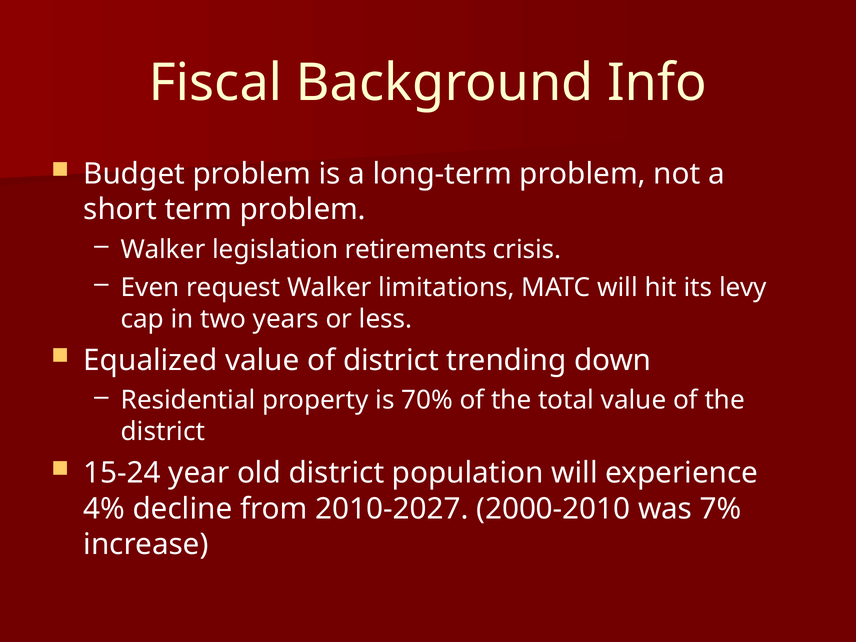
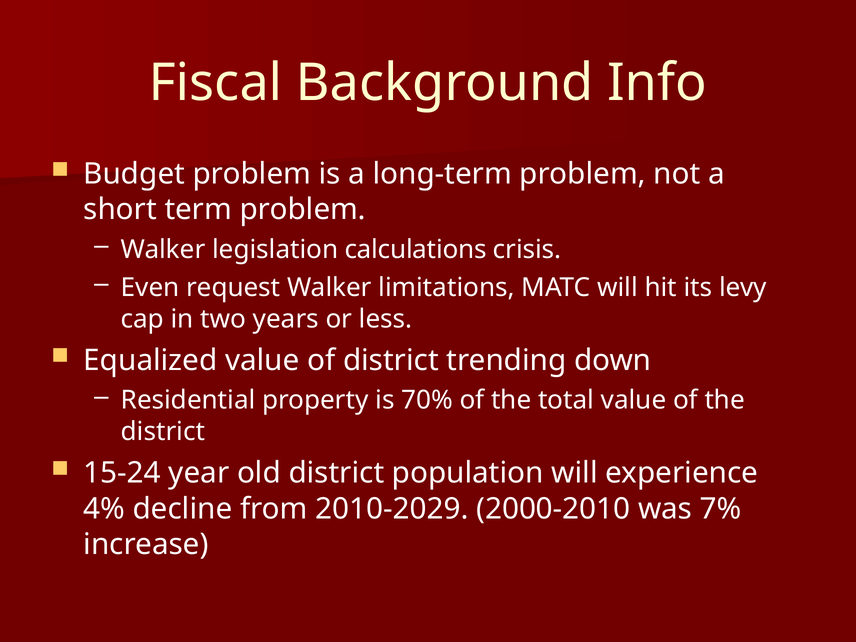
retirements: retirements -> calculations
2010-2027: 2010-2027 -> 2010-2029
